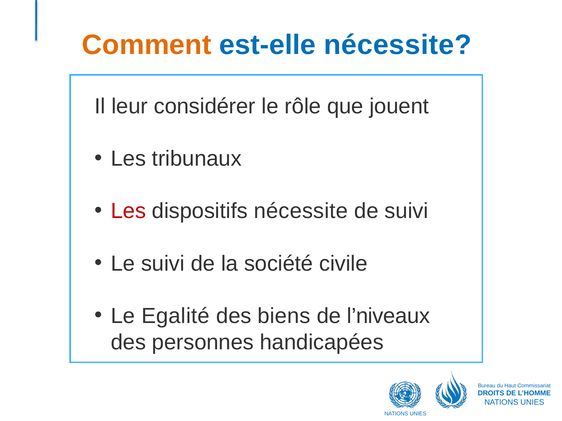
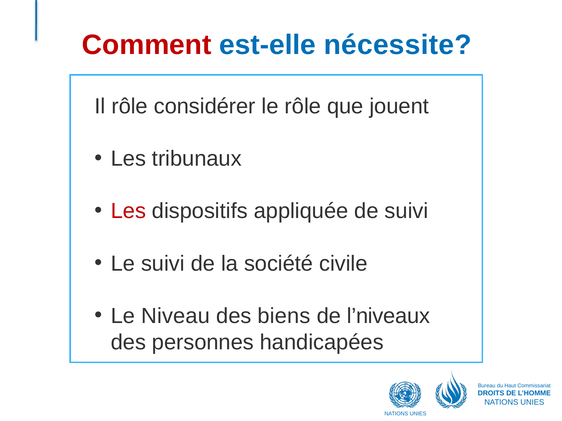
Comment colour: orange -> red
Il leur: leur -> rôle
dispositifs nécessite: nécessite -> appliquée
Egalité: Egalité -> Niveau
